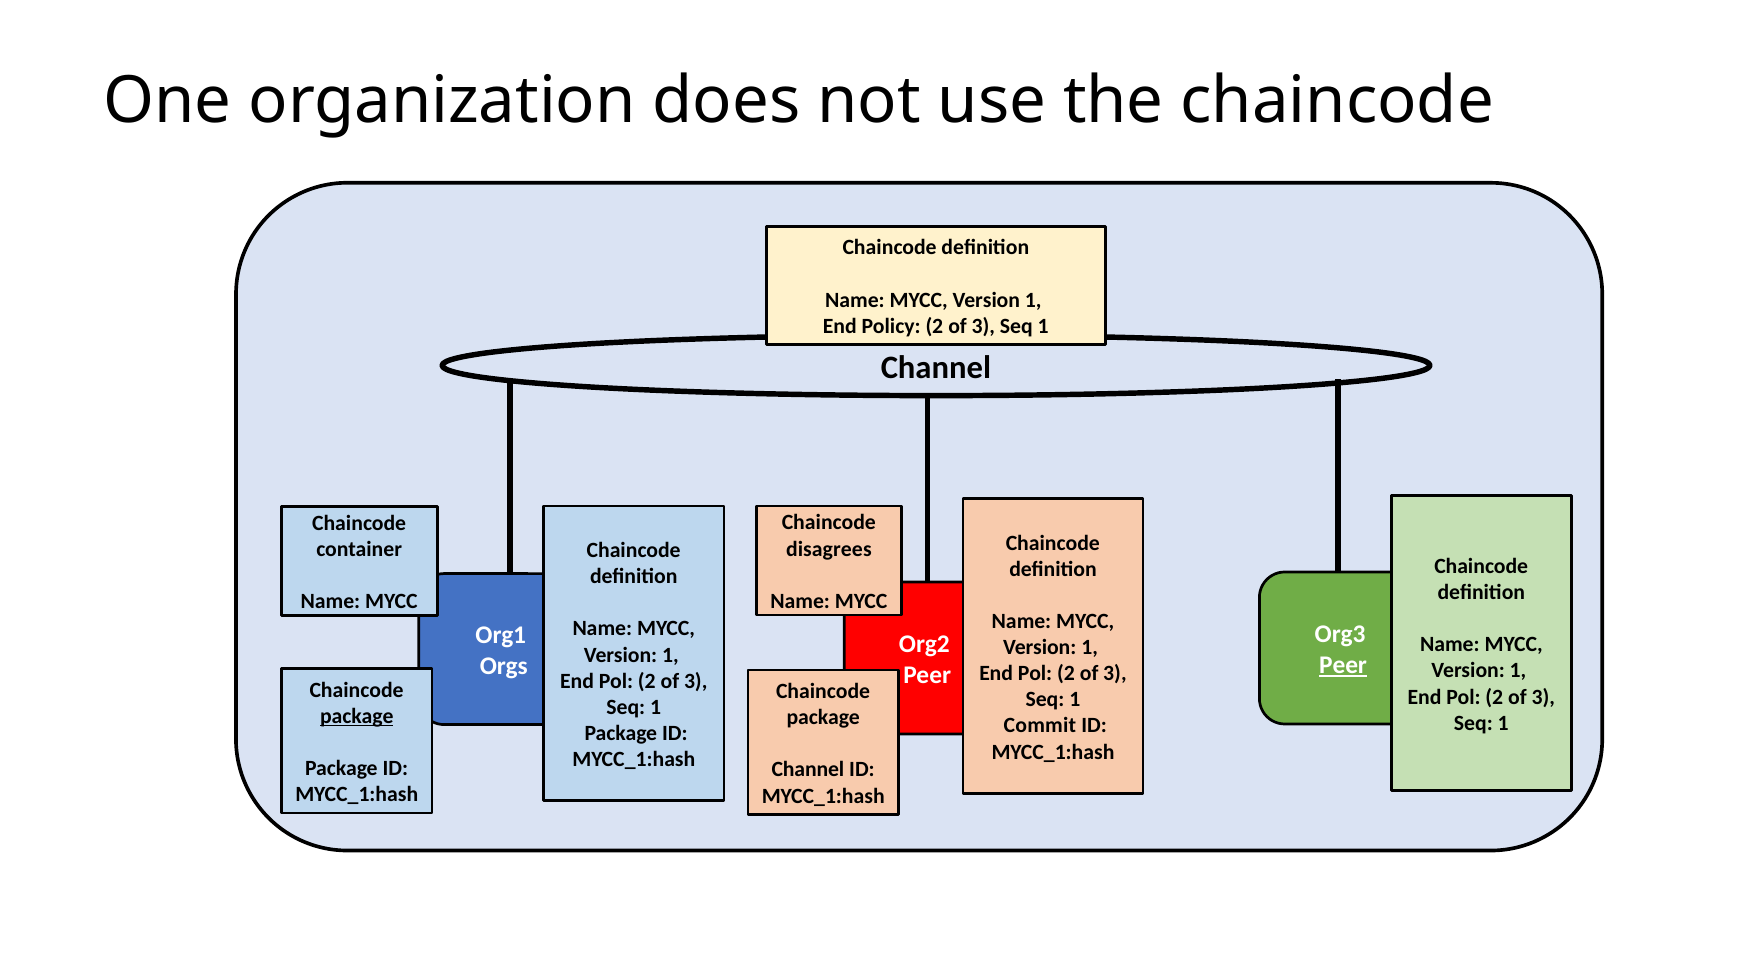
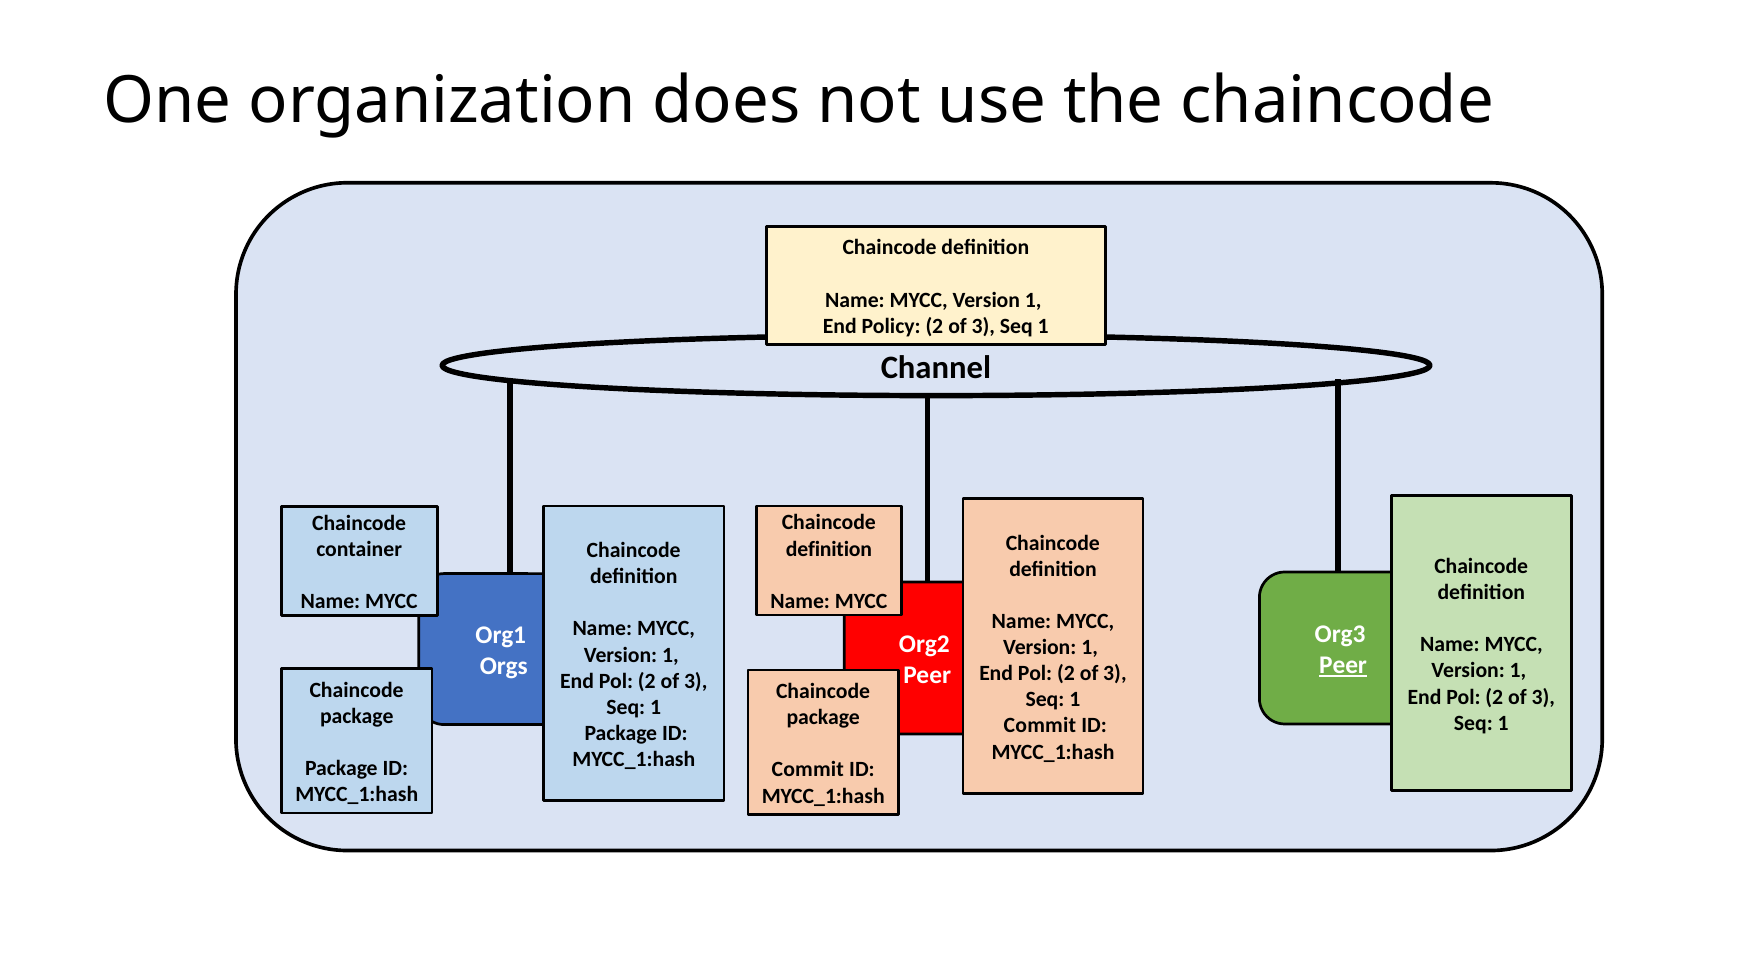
disagrees at (829, 549): disagrees -> definition
package at (357, 716) underline: present -> none
Channel at (808, 770): Channel -> Commit
